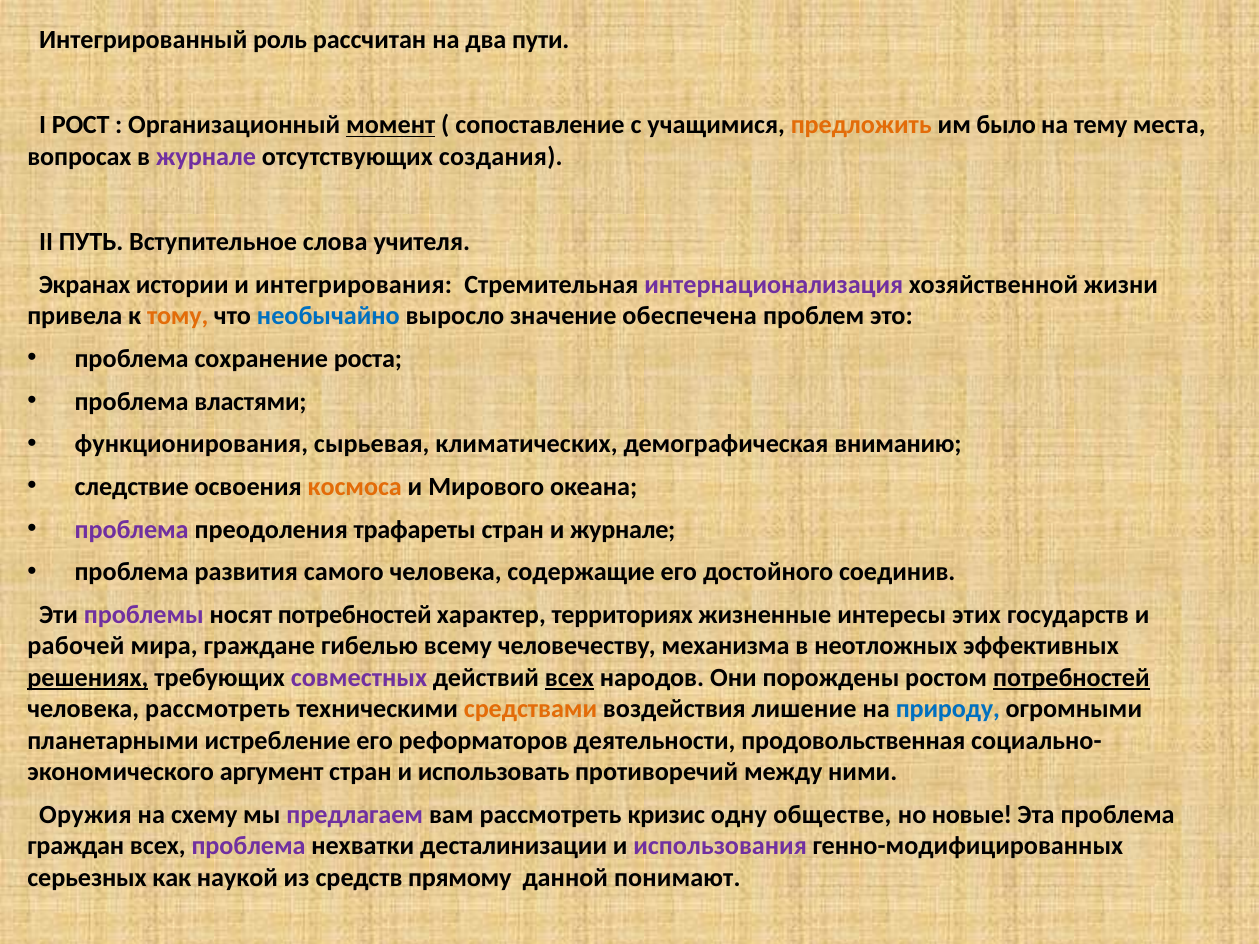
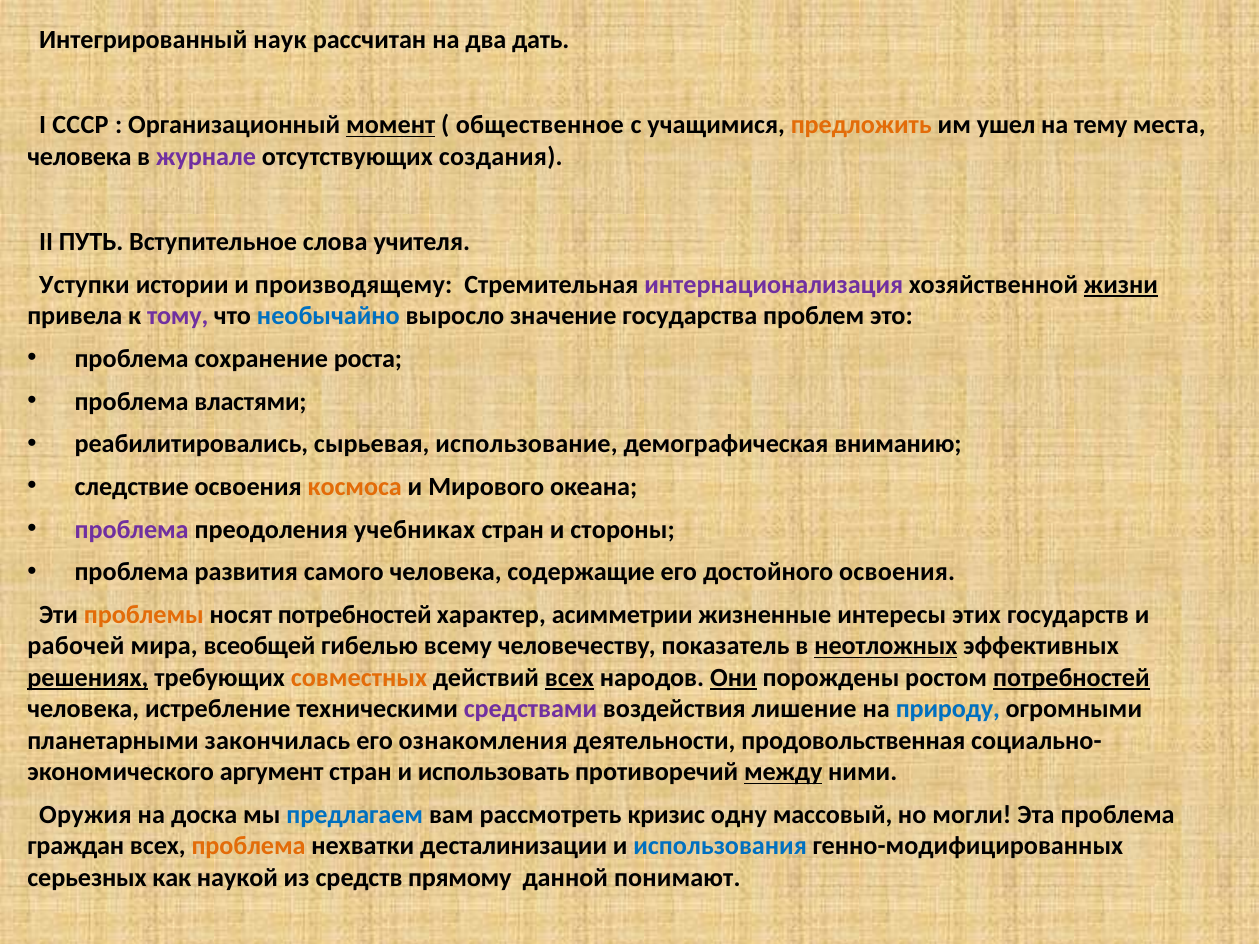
роль: роль -> наук
пути: пути -> дать
РОСТ: РОСТ -> СССР
сопоставление: сопоставление -> общественное
было: было -> ушел
вопросах at (79, 157): вопросах -> человека
Экранах: Экранах -> Уступки
интегрирования: интегрирования -> производящему
жизни underline: none -> present
тому colour: orange -> purple
обеспечена: обеспечена -> государства
функционирования: функционирования -> реабилитировались
климатических: климатических -> использование
трафареты: трафареты -> учебниках
и журнале: журнале -> стороны
достойного соединив: соединив -> освоения
проблемы colour: purple -> orange
территориях: территориях -> асимметрии
граждане: граждане -> всеобщей
механизма: механизма -> показатель
неотложных underline: none -> present
совместных colour: purple -> orange
Они underline: none -> present
человека рассмотреть: рассмотреть -> истребление
средствами colour: orange -> purple
истребление: истребление -> закончилась
реформаторов: реформаторов -> ознакомления
между underline: none -> present
схему: схему -> доска
предлагаем colour: purple -> blue
обществе: обществе -> массовый
новые: новые -> могли
проблема at (249, 847) colour: purple -> orange
использования colour: purple -> blue
